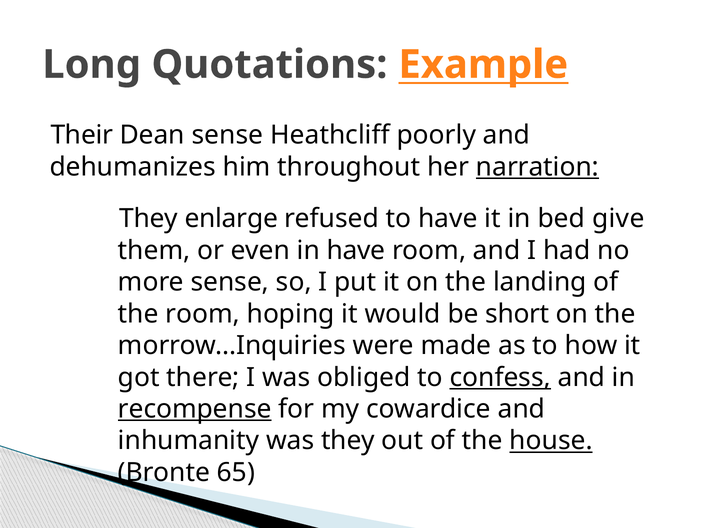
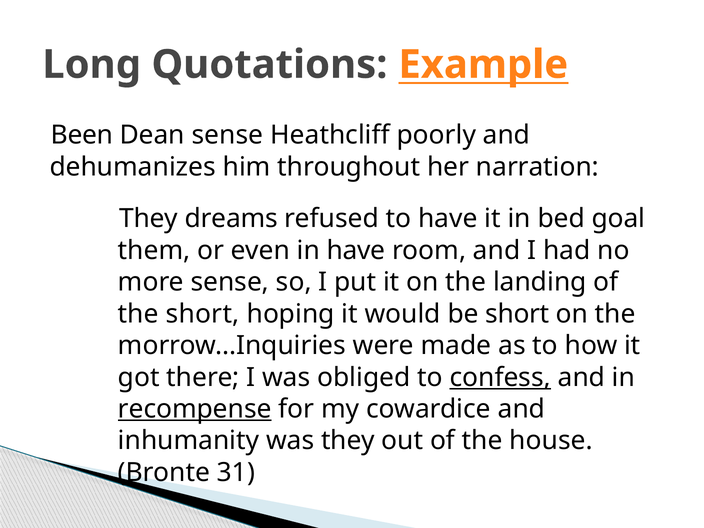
Their: Their -> Been
narration underline: present -> none
enlarge: enlarge -> dreams
give: give -> goal
the room: room -> short
house underline: present -> none
65: 65 -> 31
